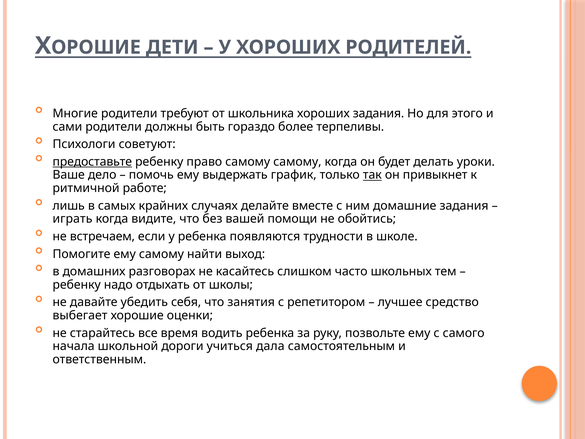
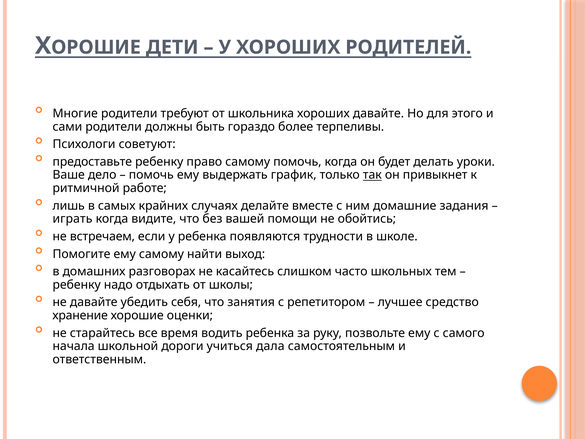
хороших задания: задания -> давайте
предоставьте underline: present -> none
самому самому: самому -> помочь
выбегает: выбегает -> хранение
